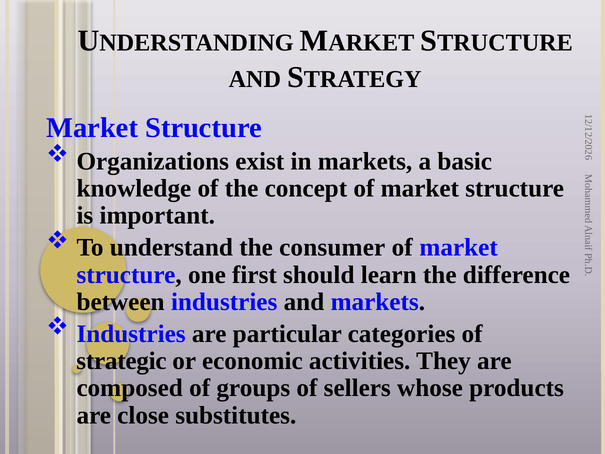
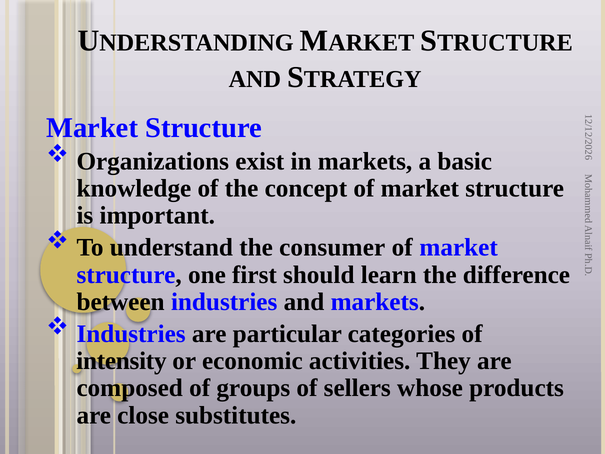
strategic: strategic -> intensity
